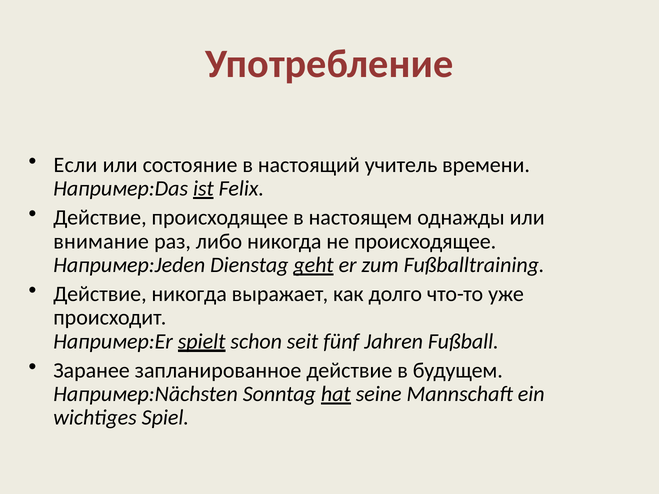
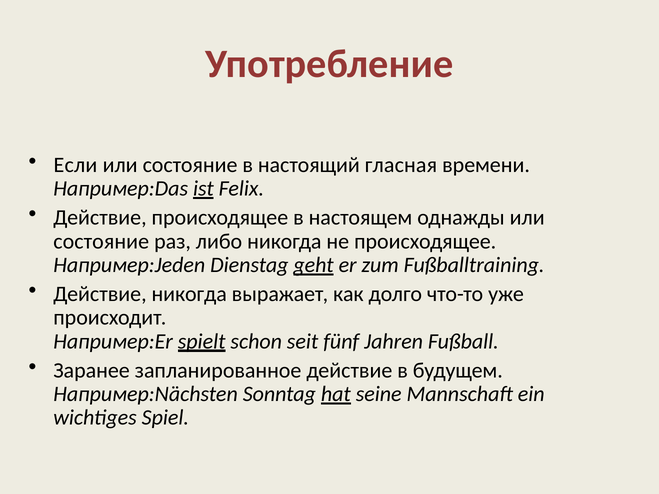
учитель: учитель -> гласная
внимание at (101, 241): внимание -> состояние
